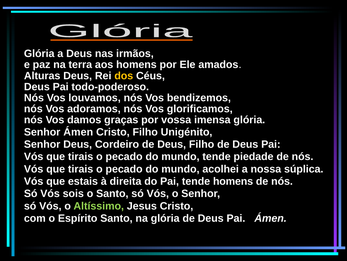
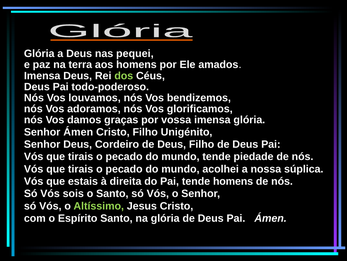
irmãos: irmãos -> pequei
Alturas at (42, 76): Alturas -> Imensa
dos colour: yellow -> light green
